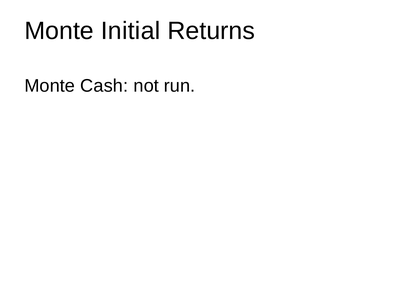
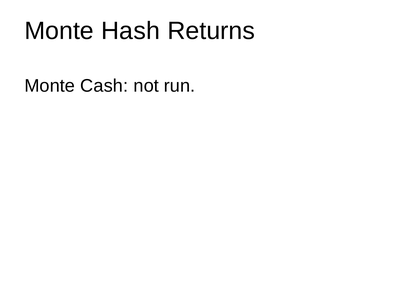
Initial: Initial -> Hash
